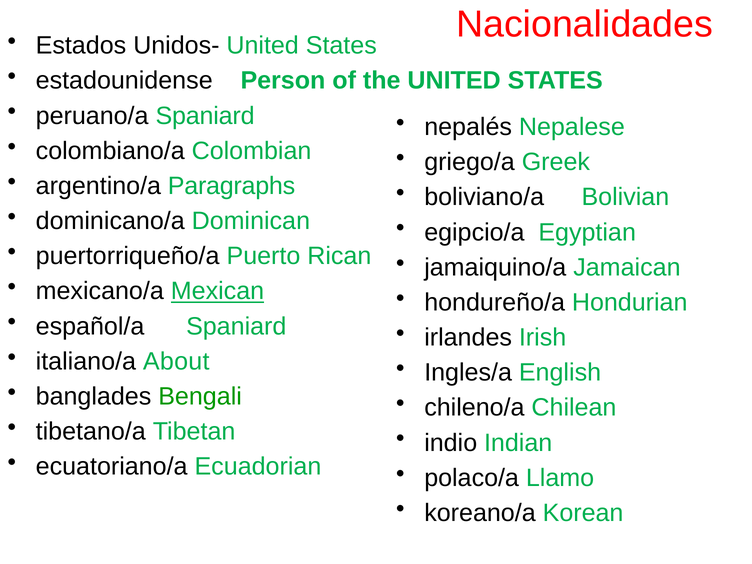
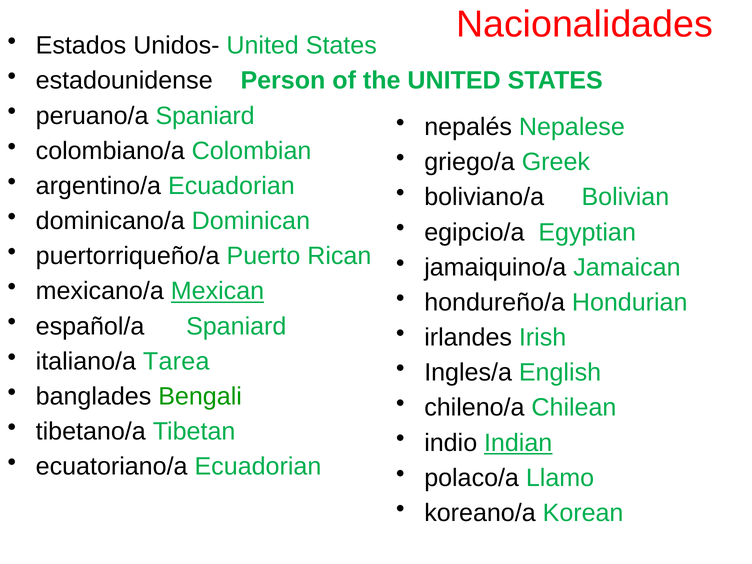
argentino/a Paragraphs: Paragraphs -> Ecuadorian
About: About -> Tarea
Indian underline: none -> present
